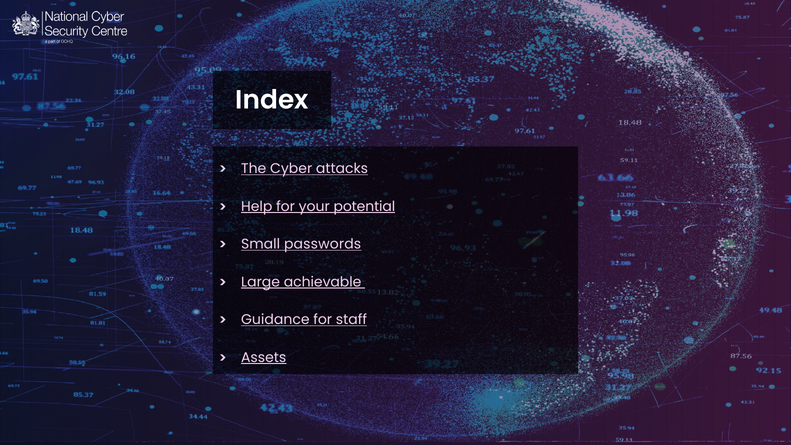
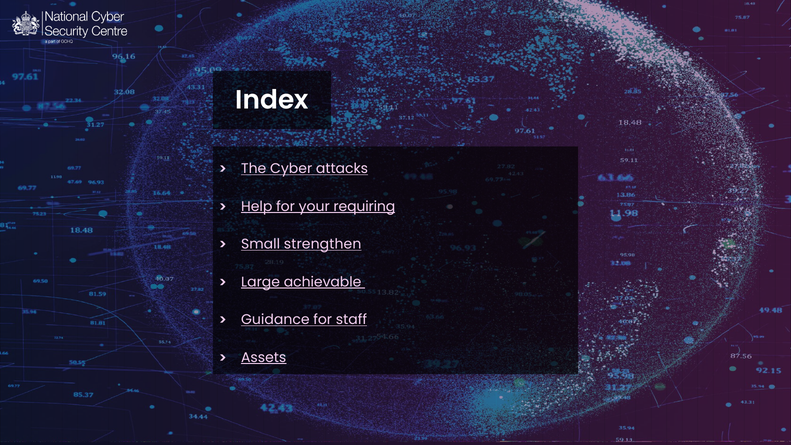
potential: potential -> requiring
passwords: passwords -> strengthen
